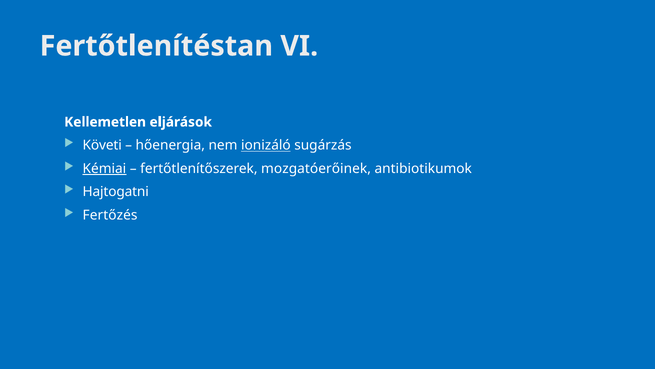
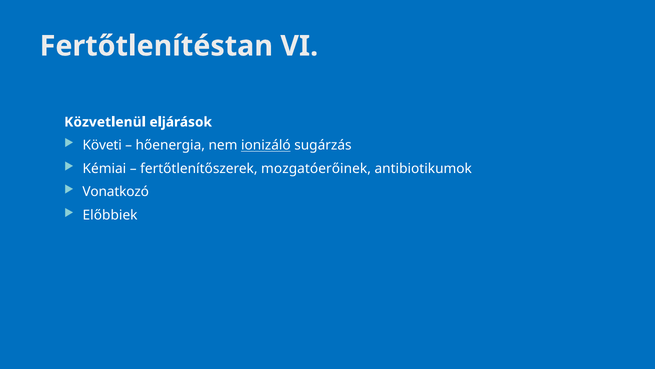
Kellemetlen: Kellemetlen -> Közvetlenül
Kémiai underline: present -> none
Hajtogatni: Hajtogatni -> Vonatkozó
Fertőzés: Fertőzés -> Előbbiek
